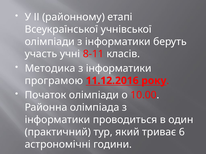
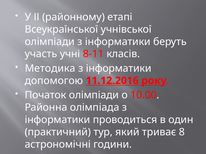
програмою: програмою -> допомогою
6: 6 -> 8
